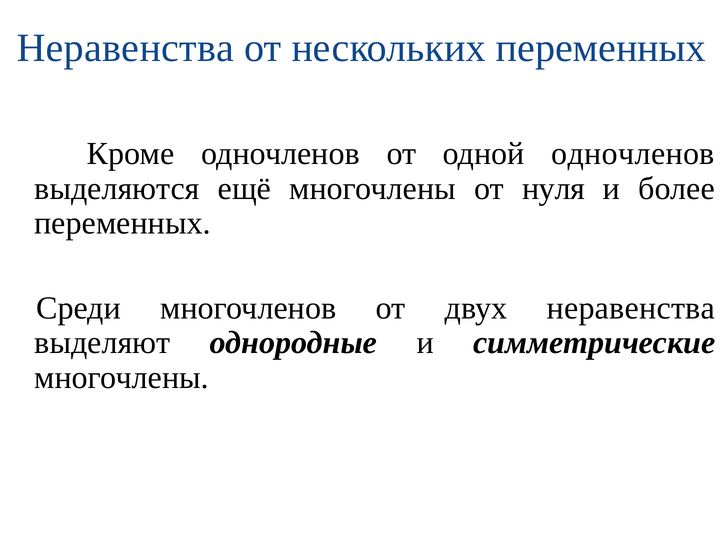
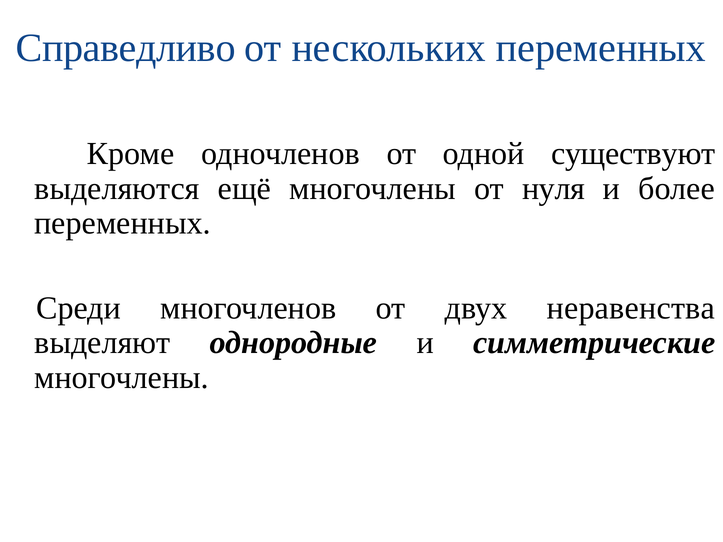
Неравенства at (125, 48): Неравенства -> Справедливо
одной одночленов: одночленов -> существуют
